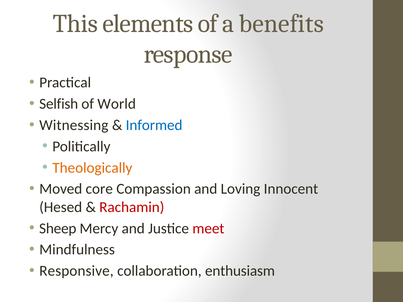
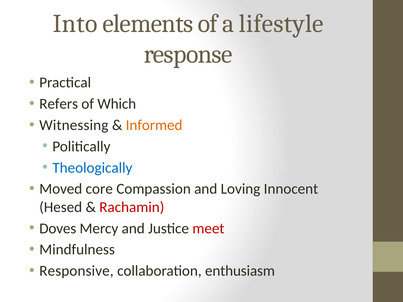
This: This -> Into
benefits: benefits -> lifestyle
Selfish: Selfish -> Refers
World: World -> Which
Informed colour: blue -> orange
Theologically colour: orange -> blue
Sheep: Sheep -> Doves
